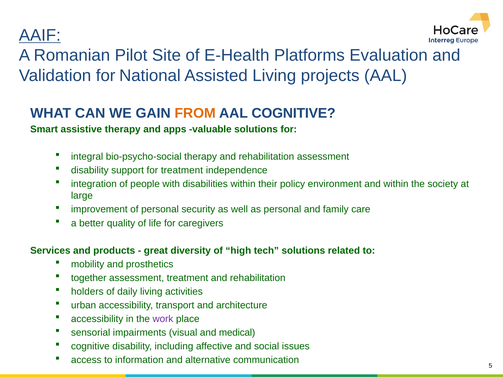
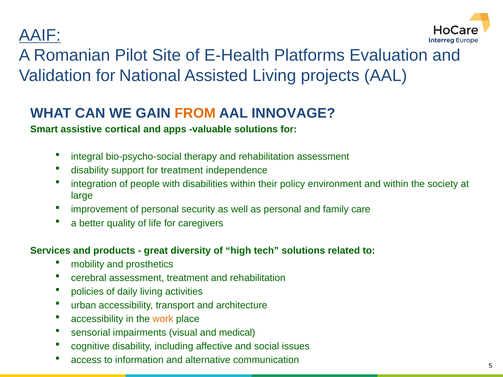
AAL COGNITIVE: COGNITIVE -> INNOVAGE
assistive therapy: therapy -> cortical
together: together -> cerebral
holders: holders -> policies
work colour: purple -> orange
